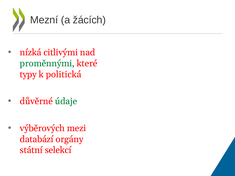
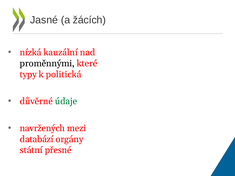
Mezní: Mezní -> Jasné
citlivými: citlivými -> kauzální
proměnnými colour: green -> black
výběrových: výběrových -> navržených
selekcí: selekcí -> přesné
